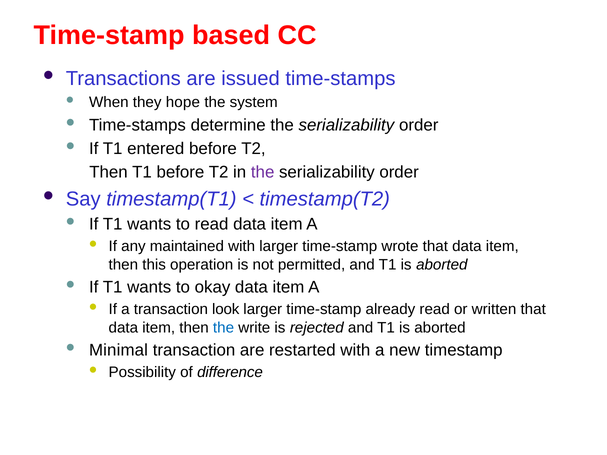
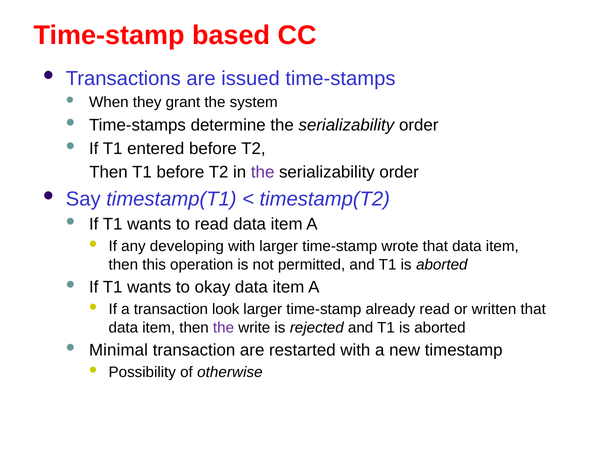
hope: hope -> grant
maintained: maintained -> developing
the at (224, 328) colour: blue -> purple
difference: difference -> otherwise
